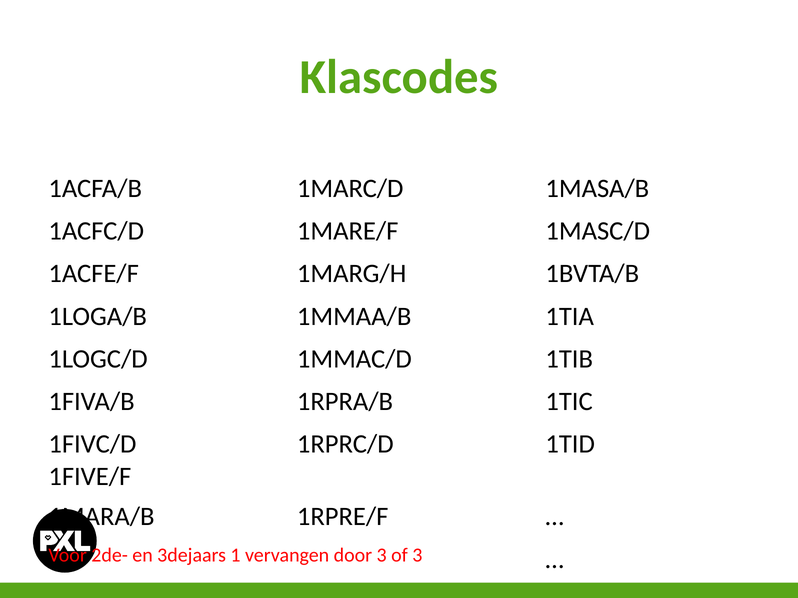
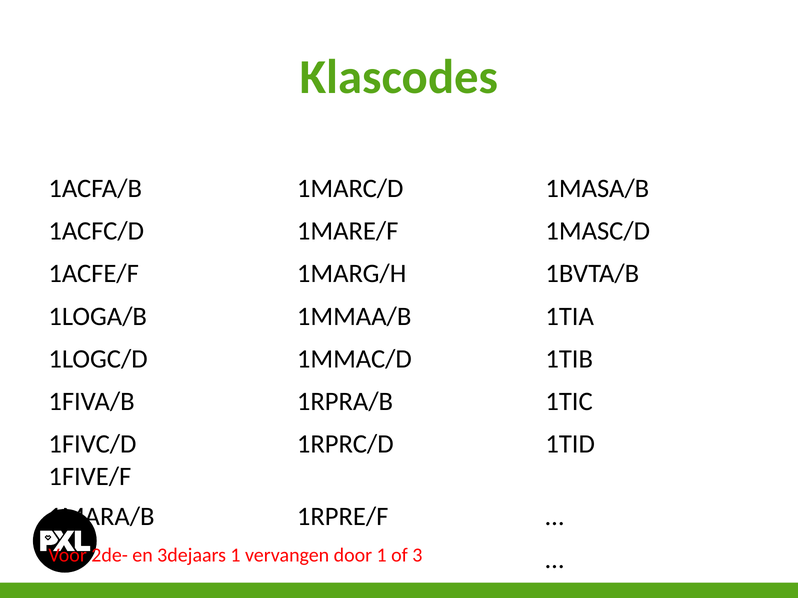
door 3: 3 -> 1
